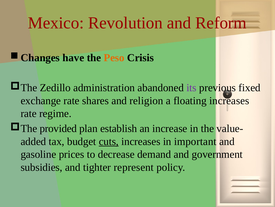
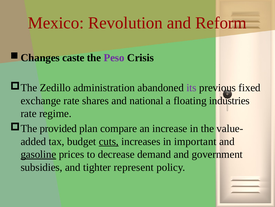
have: have -> caste
Peso colour: orange -> purple
religion: religion -> national
floating increases: increases -> industries
establish: establish -> compare
gasoline underline: none -> present
